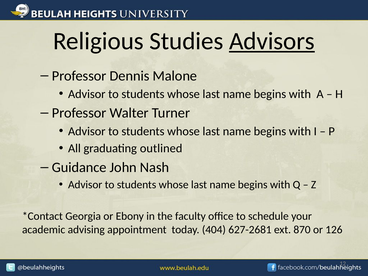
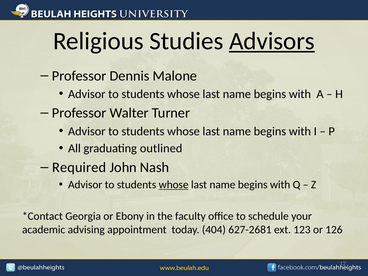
Guidance: Guidance -> Required
whose at (174, 185) underline: none -> present
870: 870 -> 123
